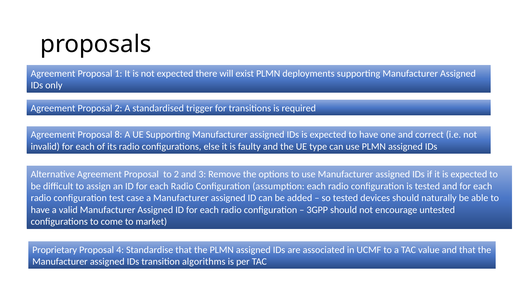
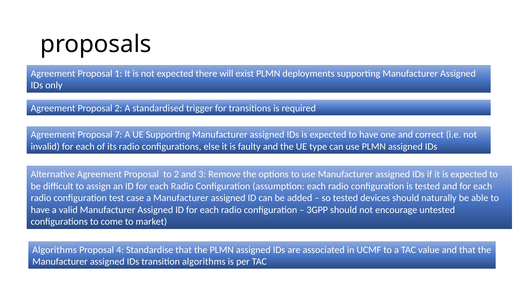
8: 8 -> 7
Proprietary at (55, 250): Proprietary -> Algorithms
